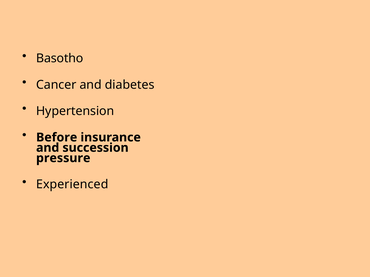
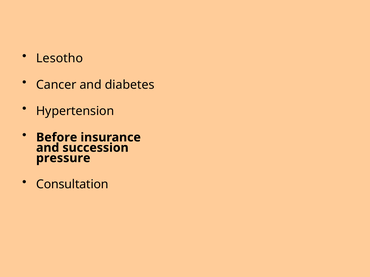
Basotho: Basotho -> Lesotho
Experienced: Experienced -> Consultation
